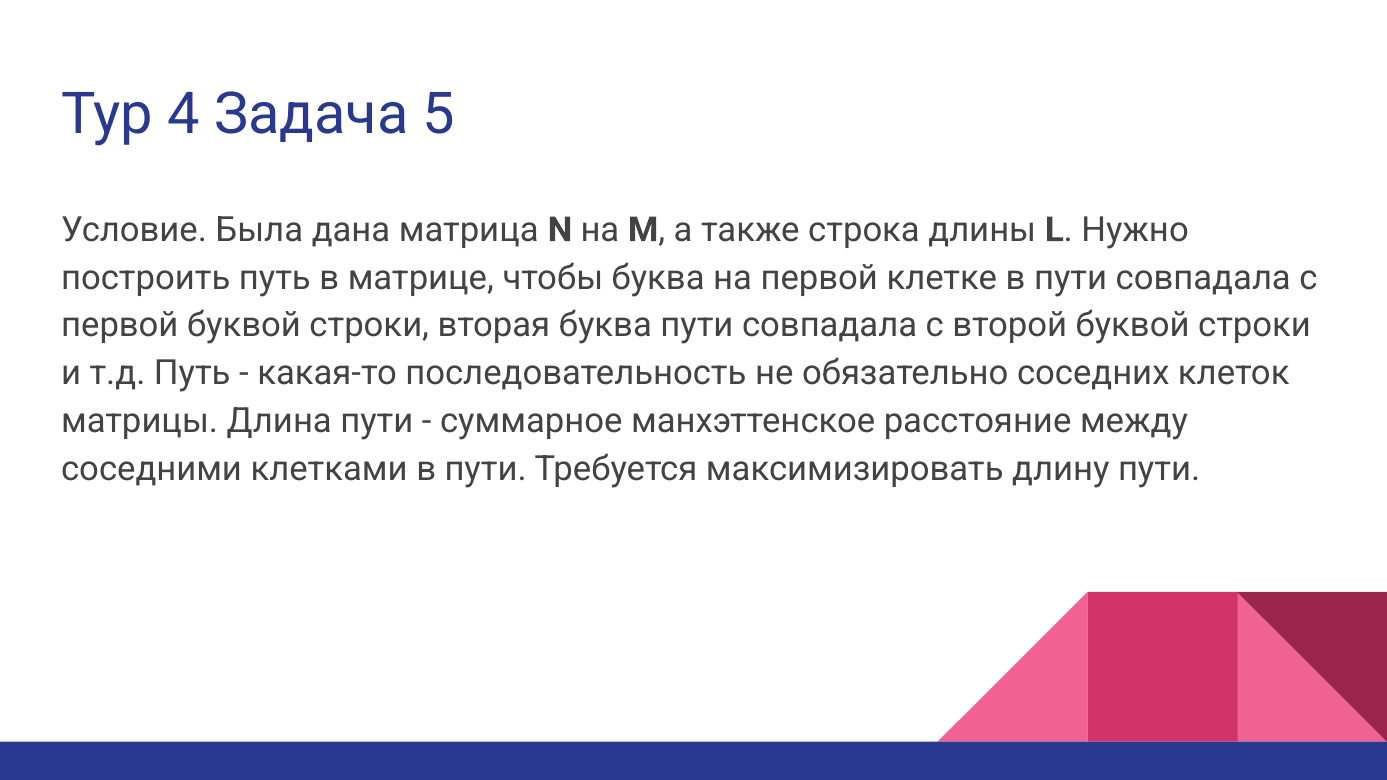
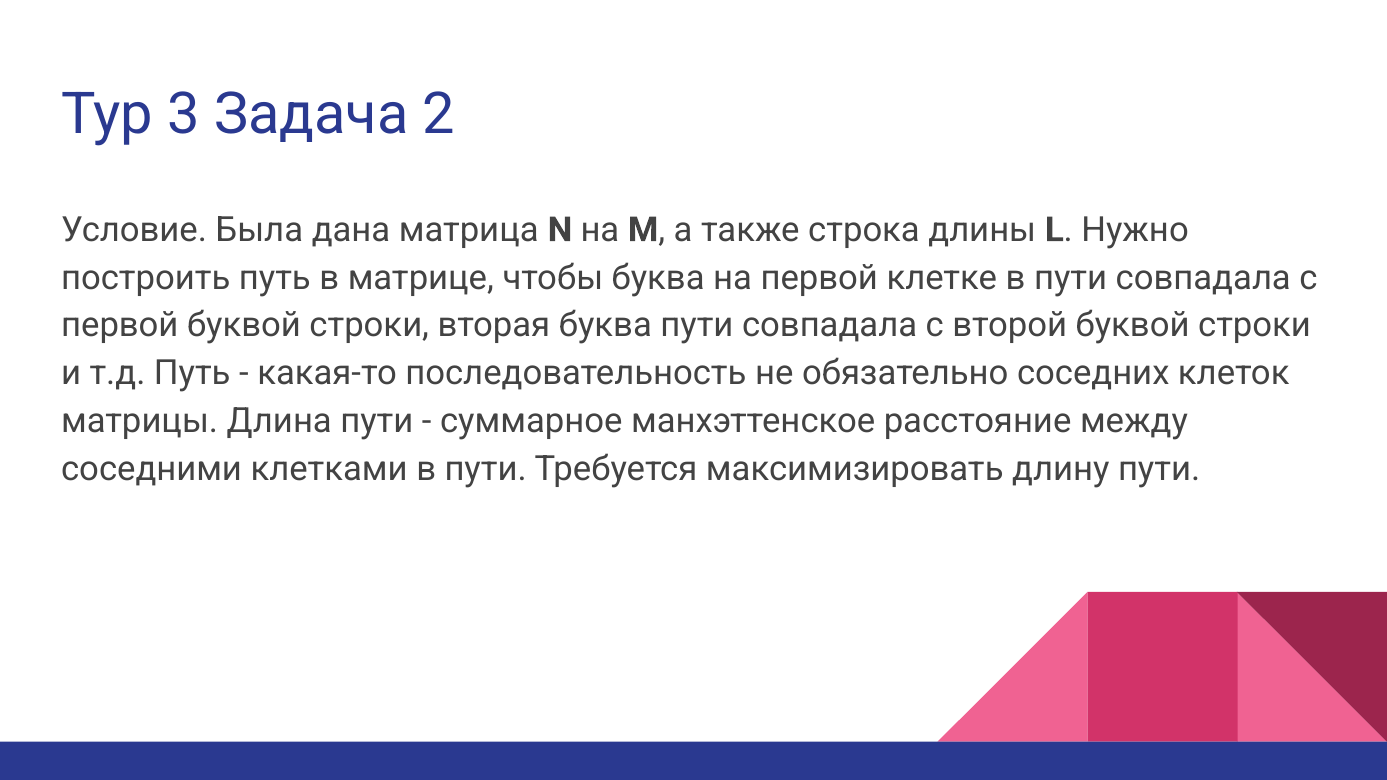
4: 4 -> 3
5: 5 -> 2
